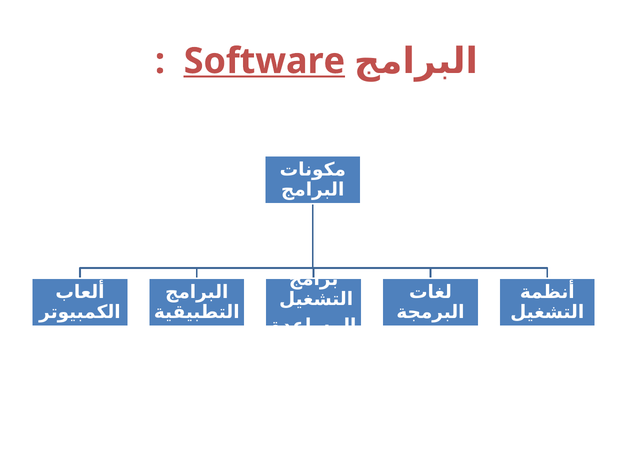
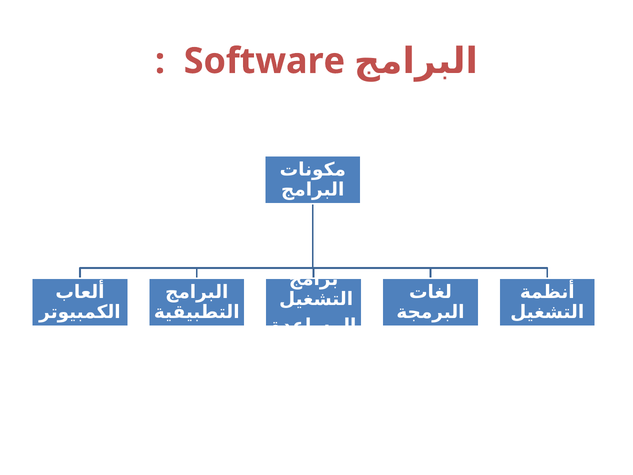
Software underline: present -> none
